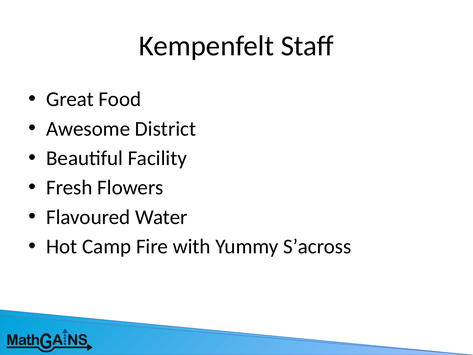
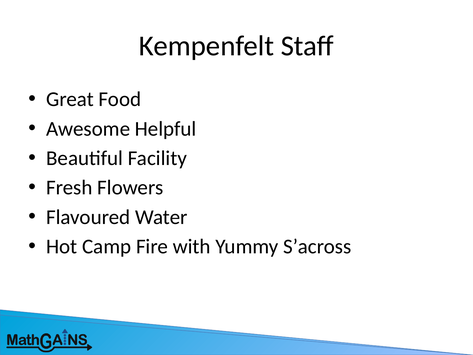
District: District -> Helpful
